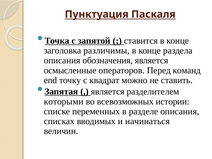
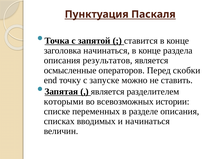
заголовка различимы: различимы -> начинаться
обозначения: обозначения -> результатов
команд: команд -> скобки
квадрат: квадрат -> запуске
